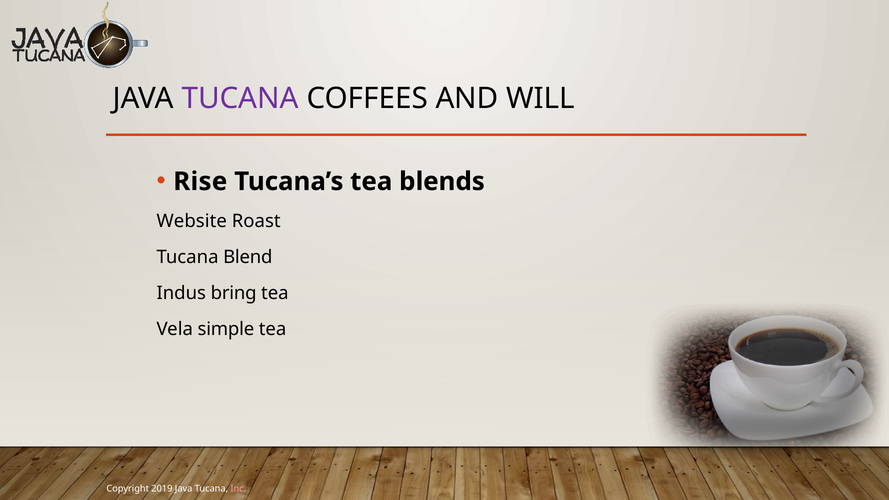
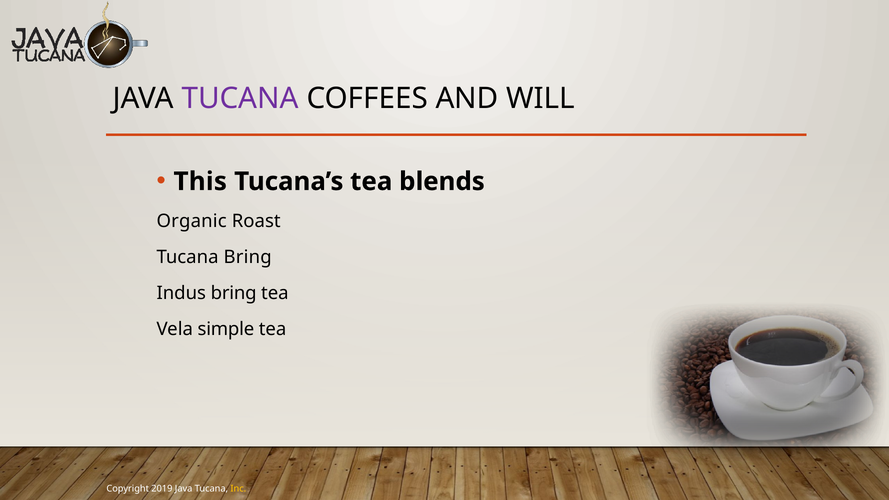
Rise: Rise -> This
Website: Website -> Organic
Tucana Blend: Blend -> Bring
Inc colour: pink -> yellow
